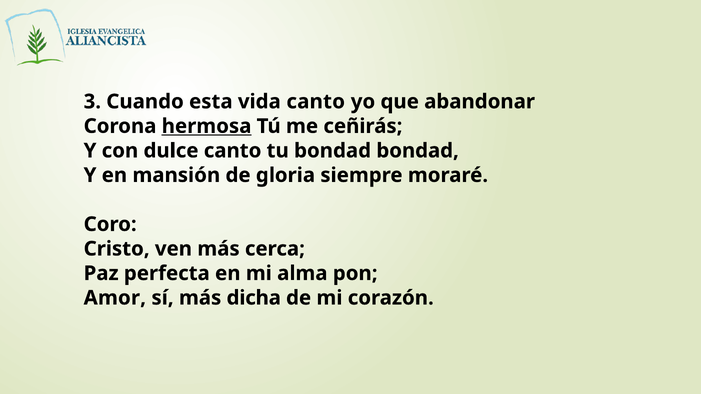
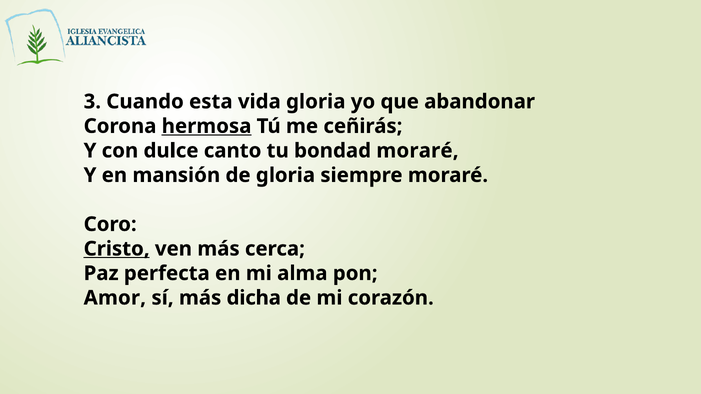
vida canto: canto -> gloria
bondad bondad: bondad -> moraré
Cristo underline: none -> present
